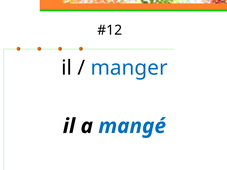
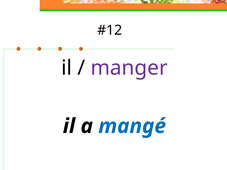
manger colour: blue -> purple
